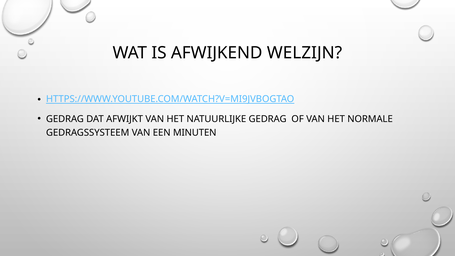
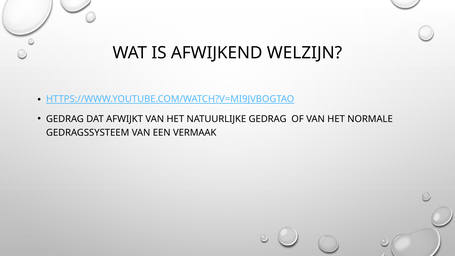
MINUTEN: MINUTEN -> VERMAAK
